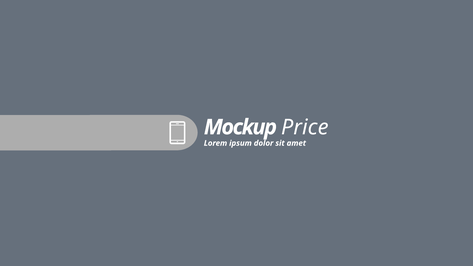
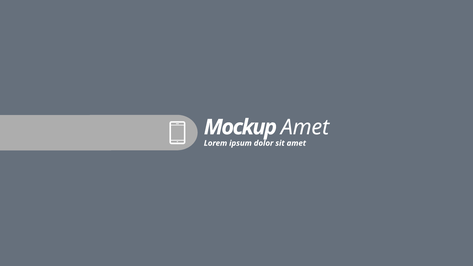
Price at (305, 127): Price -> Amet
